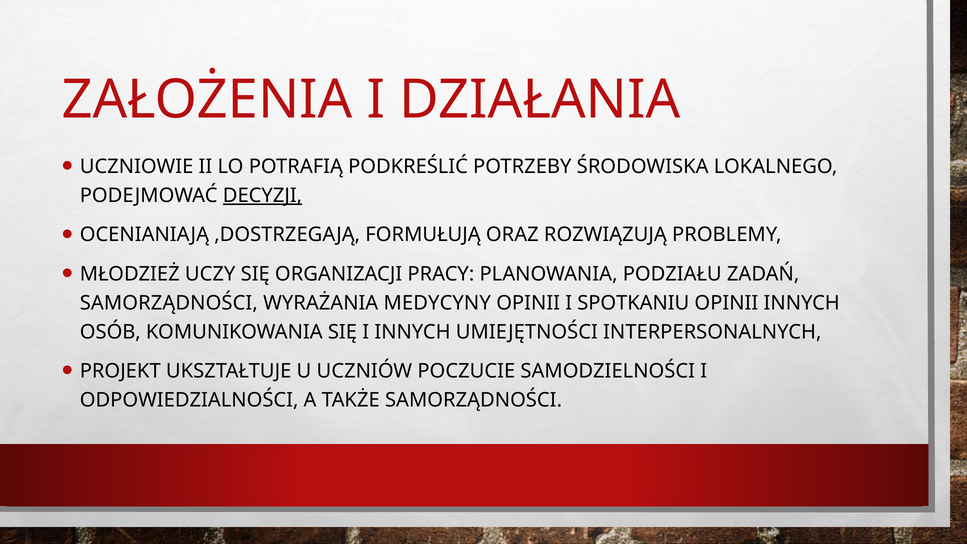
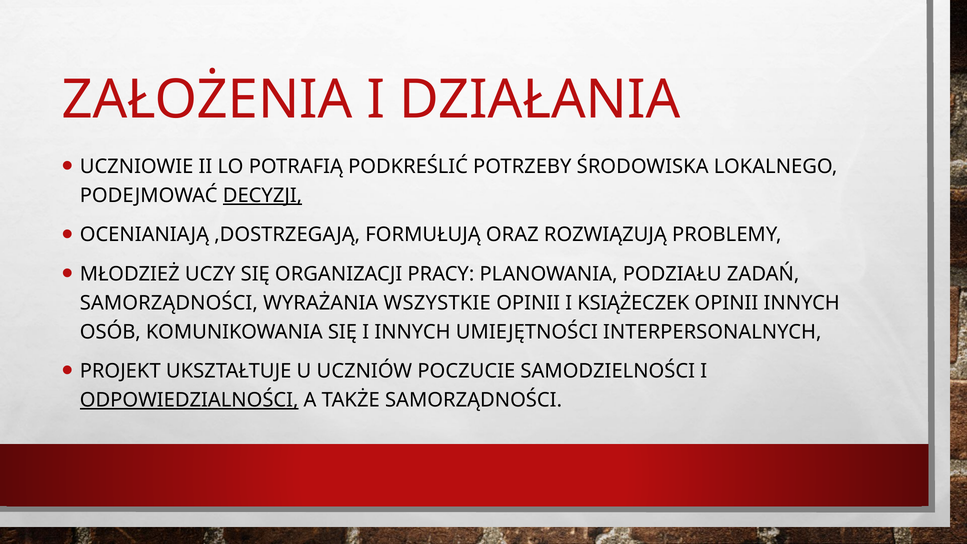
MEDYCYNY: MEDYCYNY -> WSZYSTKIE
SPOTKANIU: SPOTKANIU -> KSIĄŻECZEK
ODPOWIEDZIALNOŚCI underline: none -> present
